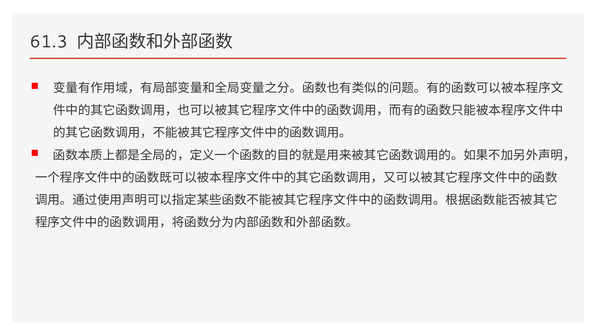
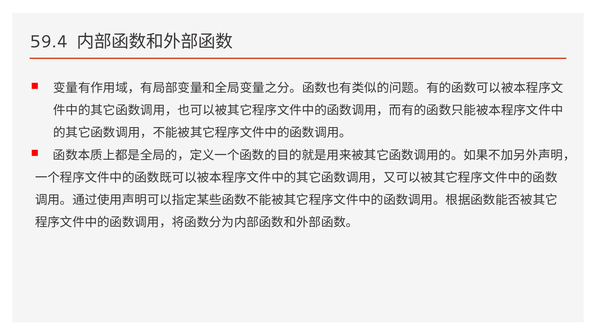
61.3: 61.3 -> 59.4
